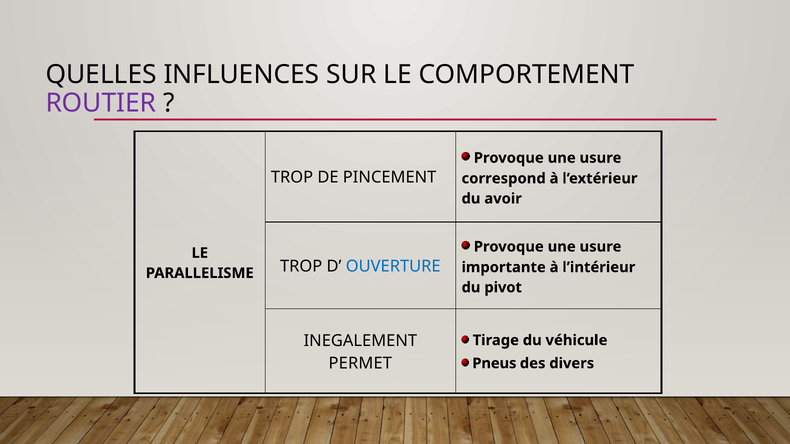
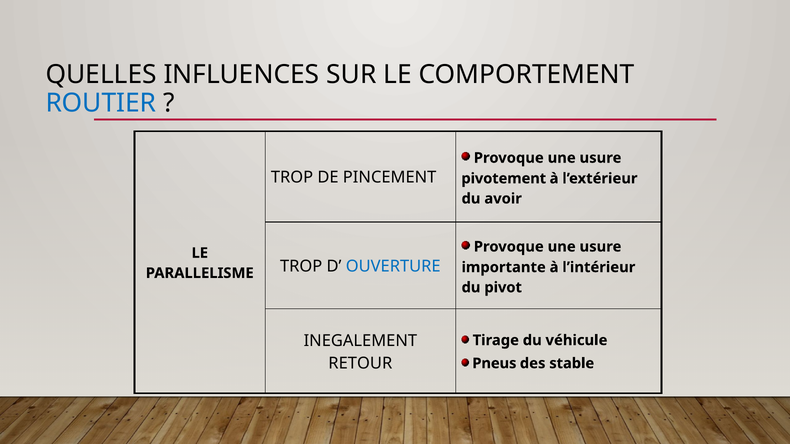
ROUTIER colour: purple -> blue
correspond: correspond -> pivotement
PERMET: PERMET -> RETOUR
divers: divers -> stable
